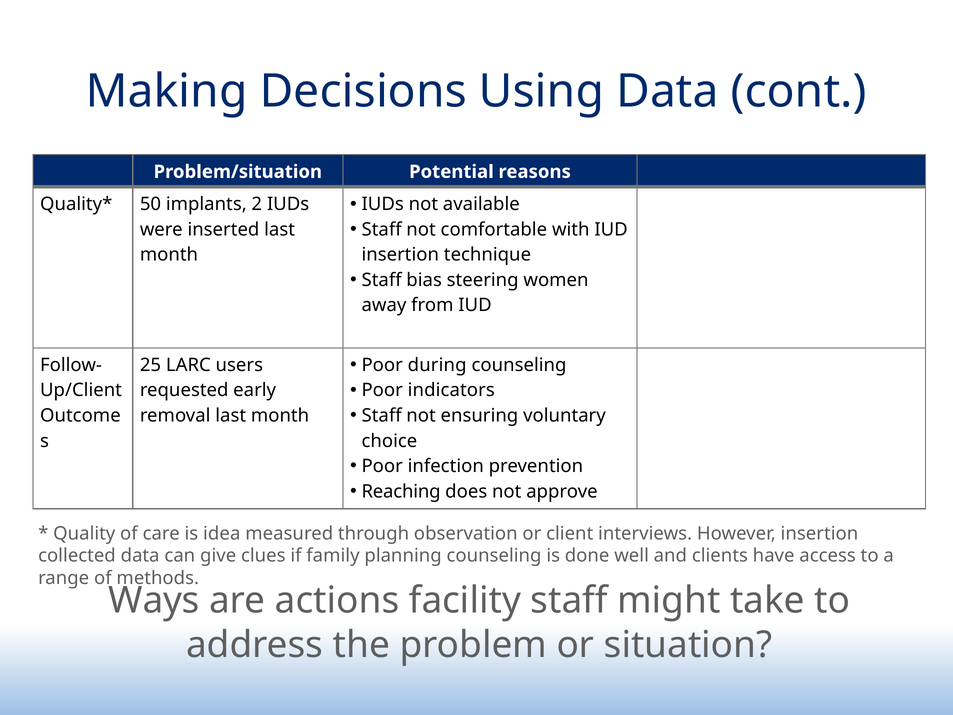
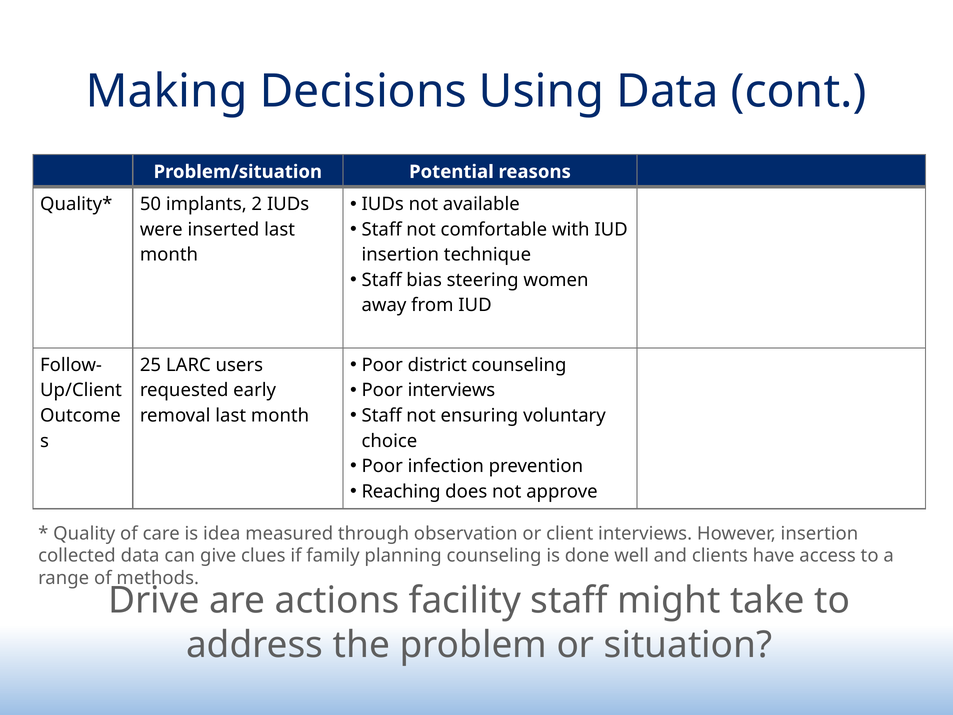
during: during -> district
Poor indicators: indicators -> interviews
Ways: Ways -> Drive
